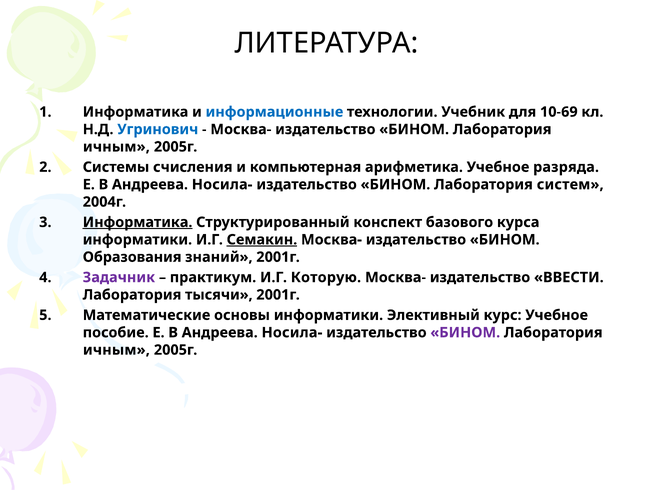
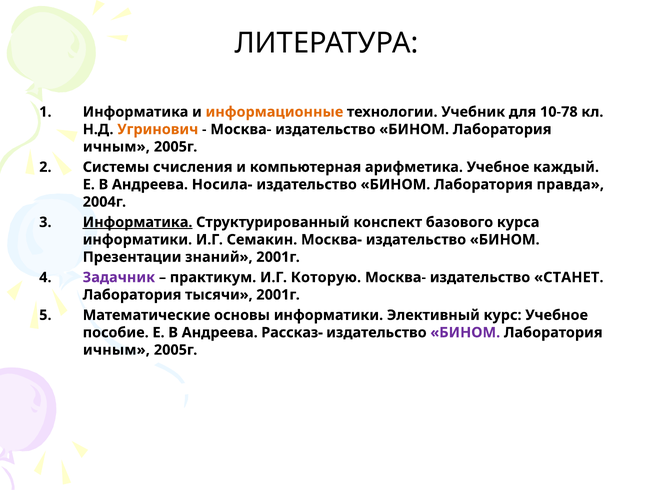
информационные colour: blue -> orange
10-69: 10-69 -> 10-78
Угринович colour: blue -> orange
разряда: разряда -> каждый
систем: систем -> правда
Семакин underline: present -> none
Образования: Образования -> Презентации
ВВЕСТИ: ВВЕСТИ -> СТАНЕТ
Носила- at (292, 332): Носила- -> Рассказ-
